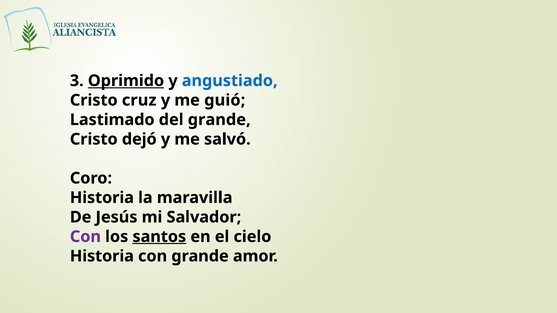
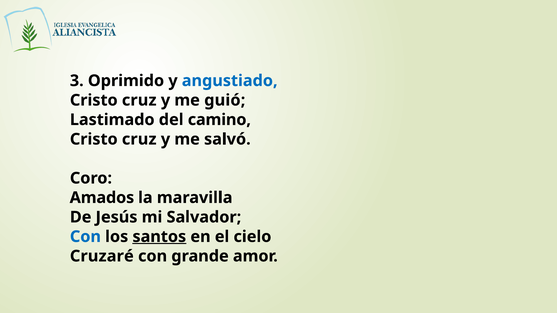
Oprimido underline: present -> none
del grande: grande -> camino
dejó at (139, 139): dejó -> cruz
Historia at (102, 198): Historia -> Amados
Con at (85, 237) colour: purple -> blue
Historia at (102, 256): Historia -> Cruzaré
